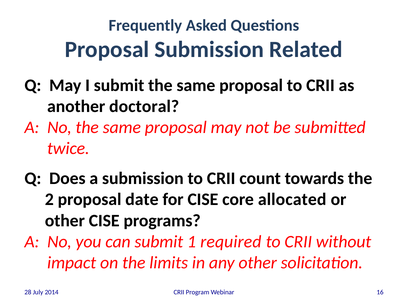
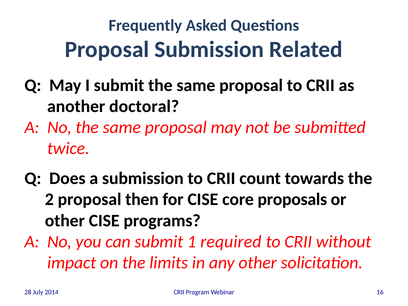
date: date -> then
allocated: allocated -> proposals
